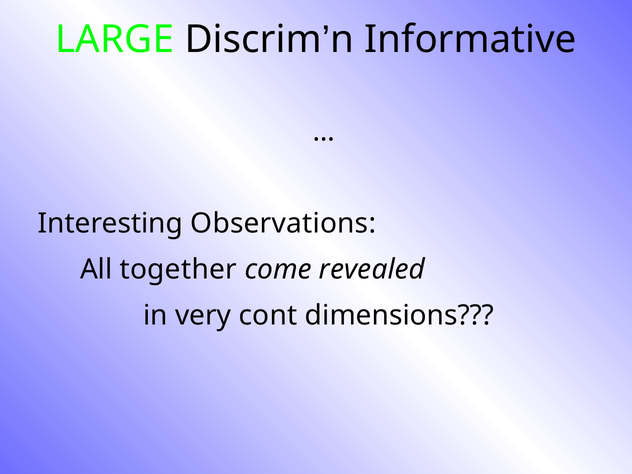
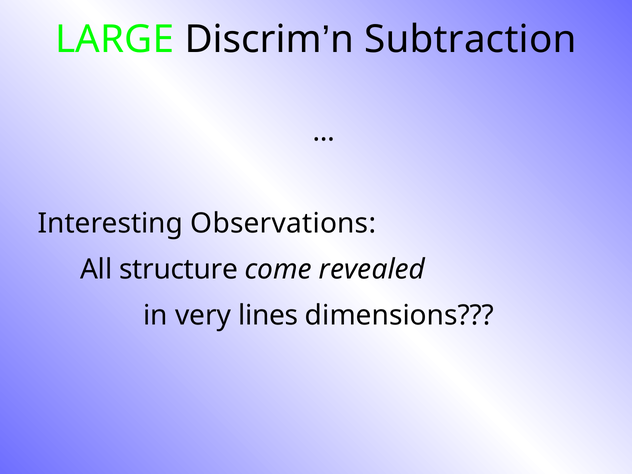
Informative: Informative -> Subtraction
together: together -> structure
cont: cont -> lines
